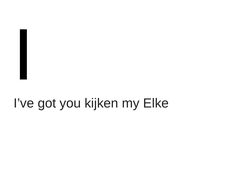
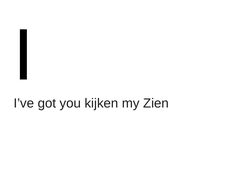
Elke: Elke -> Zien
